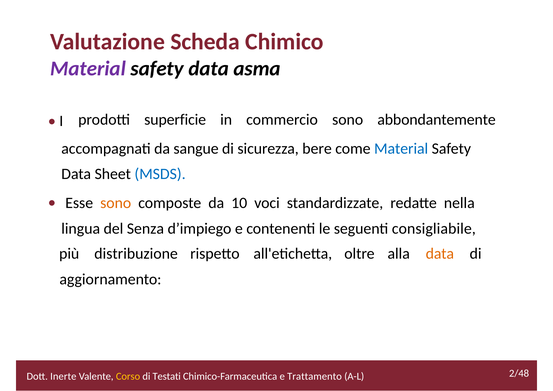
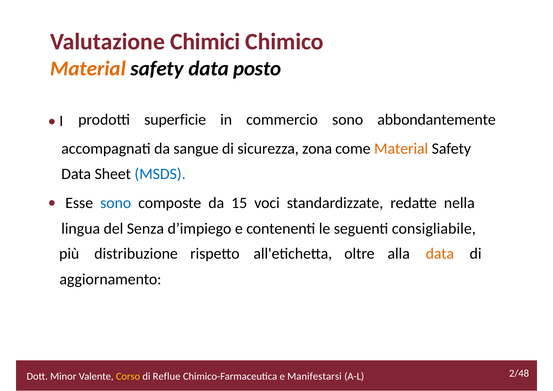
Scheda: Scheda -> Chimici
Material at (88, 68) colour: purple -> orange
asma: asma -> posto
bere: bere -> zona
Material at (401, 148) colour: blue -> orange
sono at (116, 203) colour: orange -> blue
10: 10 -> 15
Inerte: Inerte -> Minor
Testati: Testati -> Reflue
Trattamento: Trattamento -> Manifestarsi
